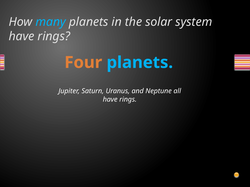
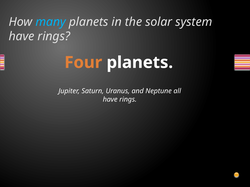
planets at (140, 63) colour: light blue -> white
